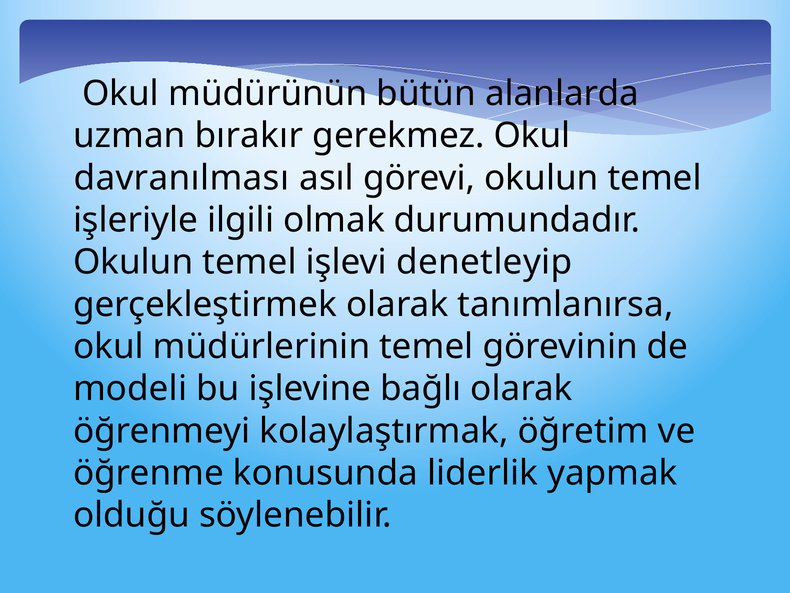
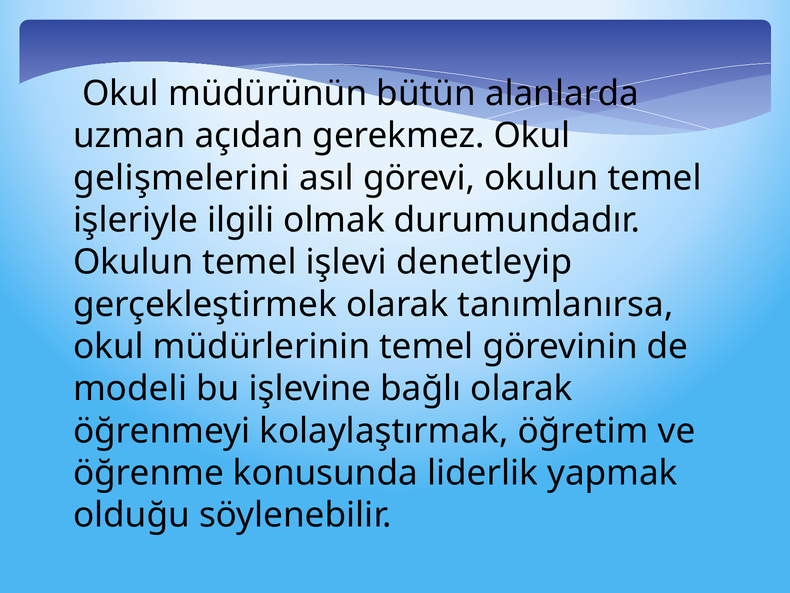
bırakır: bırakır -> açıdan
davranılması: davranılması -> gelişmelerini
